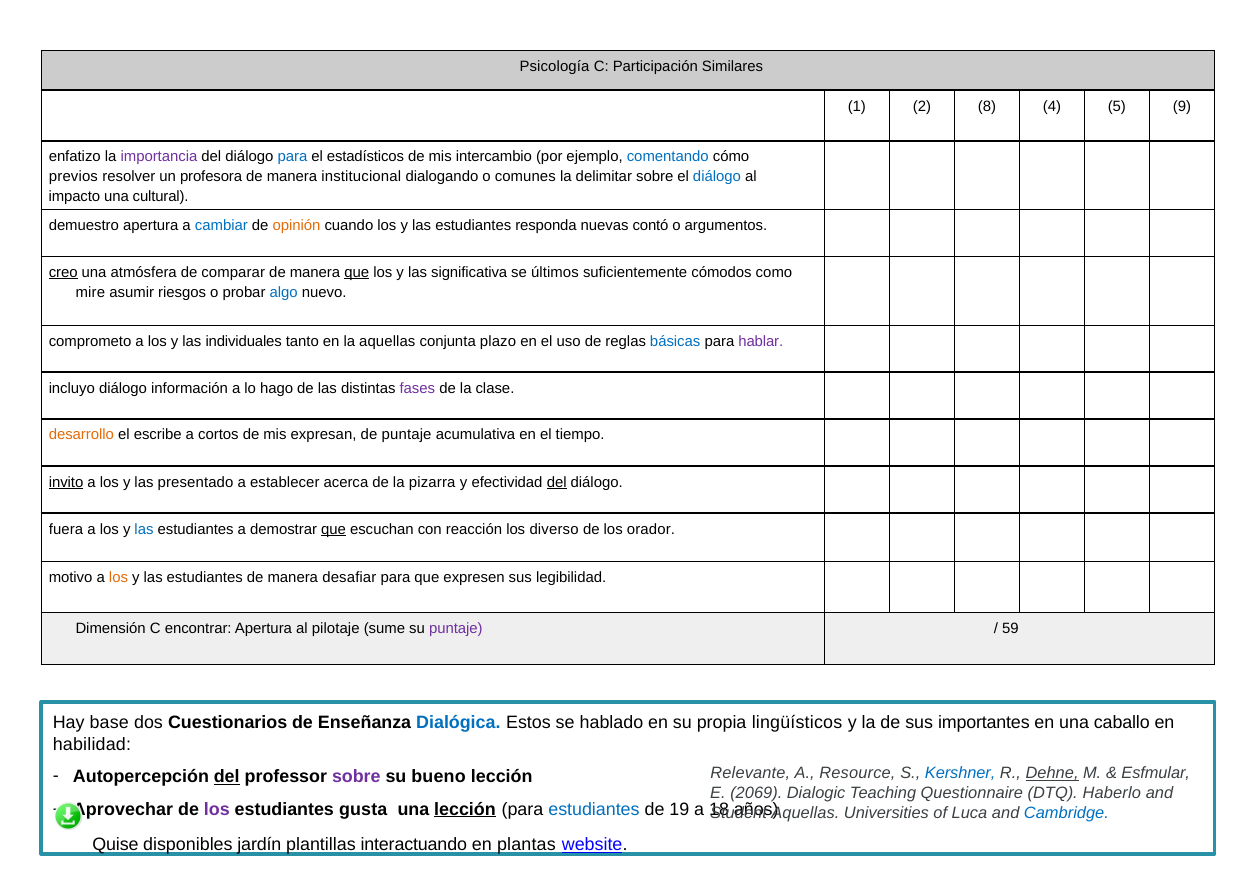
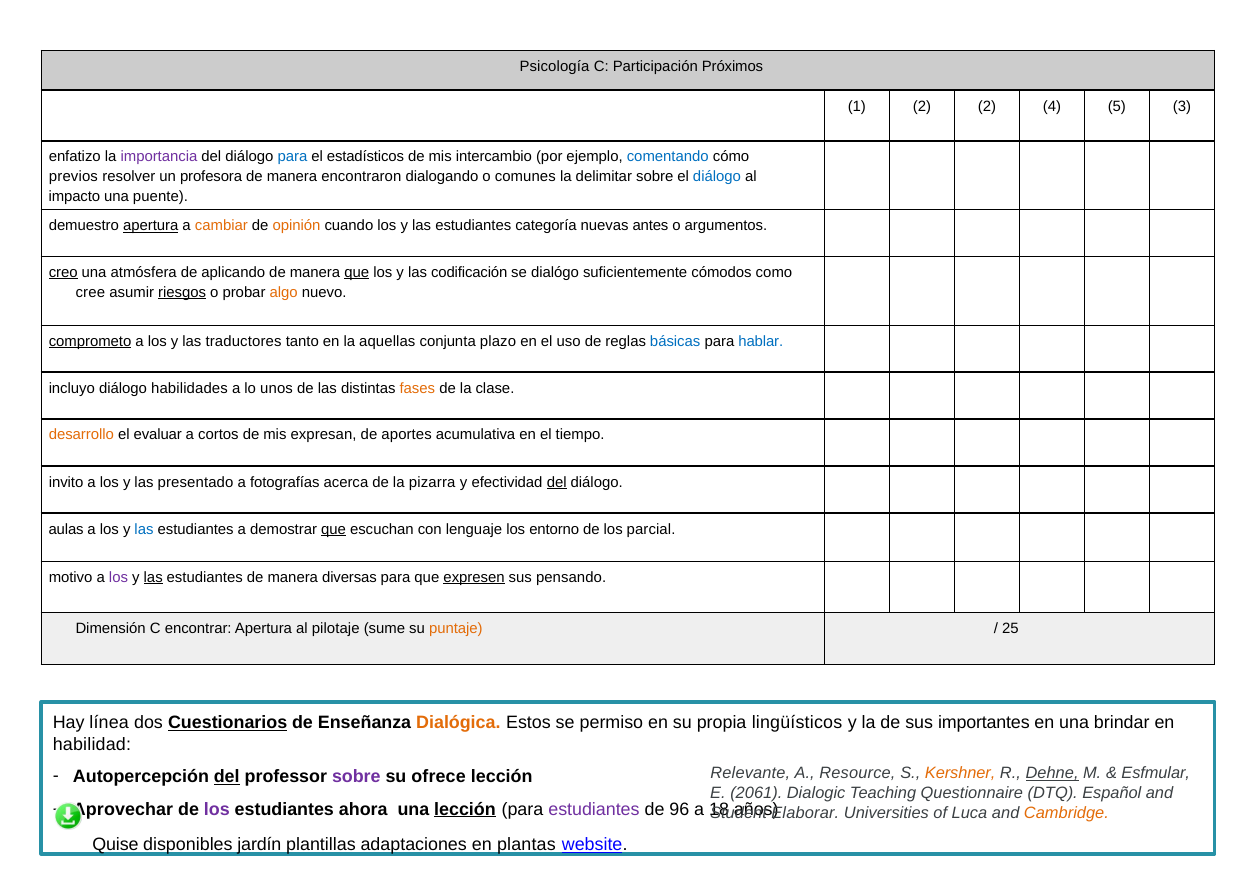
Similares: Similares -> Próximos
2 8: 8 -> 2
9: 9 -> 3
institucional: institucional -> encontraron
cultural: cultural -> puente
apertura at (151, 226) underline: none -> present
cambiar colour: blue -> orange
responda: responda -> categoría
contó: contó -> antes
comparar: comparar -> aplicando
significativa: significativa -> codificación
últimos: últimos -> dialógo
mire: mire -> cree
riesgos underline: none -> present
algo colour: blue -> orange
comprometo underline: none -> present
individuales: individuales -> traductores
hablar colour: purple -> blue
información: información -> habilidades
hago: hago -> unos
fases colour: purple -> orange
escribe: escribe -> evaluar
de puntaje: puntaje -> aportes
invito underline: present -> none
establecer: establecer -> fotografías
fuera: fuera -> aulas
reacción: reacción -> lenguaje
diverso: diverso -> entorno
orador: orador -> parcial
los at (118, 577) colour: orange -> purple
las at (153, 577) underline: none -> present
desaﬁar: desaﬁar -> diversas
expresen underline: none -> present
legibilidad: legibilidad -> pensando
puntaje at (456, 628) colour: purple -> orange
59: 59 -> 25
base: base -> línea
Cuestionarios underline: none -> present
Dialógica colour: blue -> orange
hablado: hablado -> permiso
caballo: caballo -> brindar
Kershner colour: blue -> orange
bueno: bueno -> ofrece
2069: 2069 -> 2061
Haberlo: Haberlo -> Español
gusta: gusta -> ahora
estudiantes at (594, 809) colour: blue -> purple
19: 19 -> 96
Aquellas at (805, 812): Aquellas -> Elaborar
Cambridge colour: blue -> orange
interactuando: interactuando -> adaptaciones
